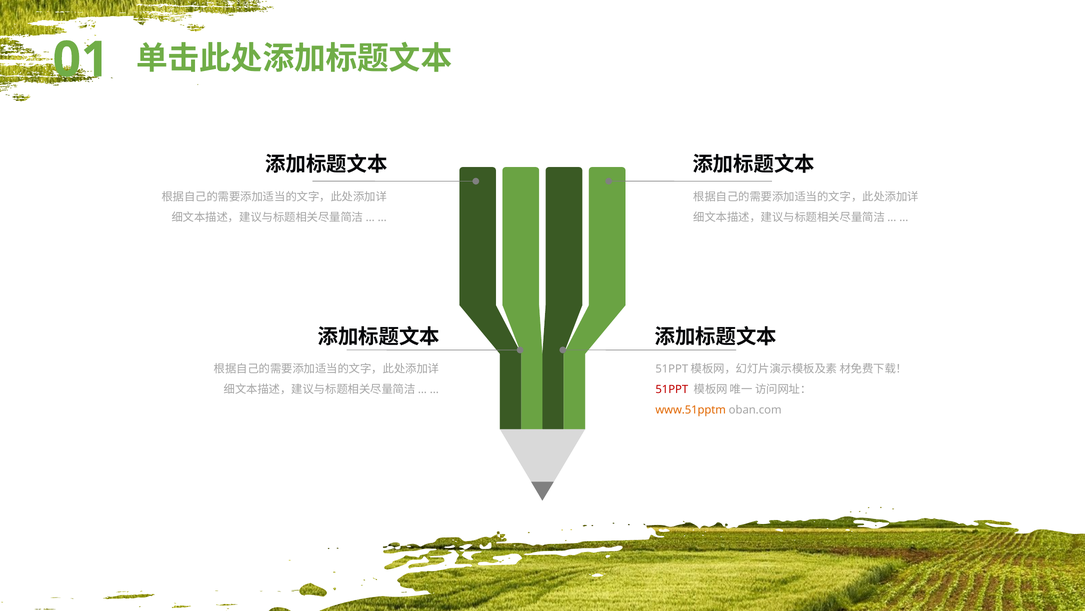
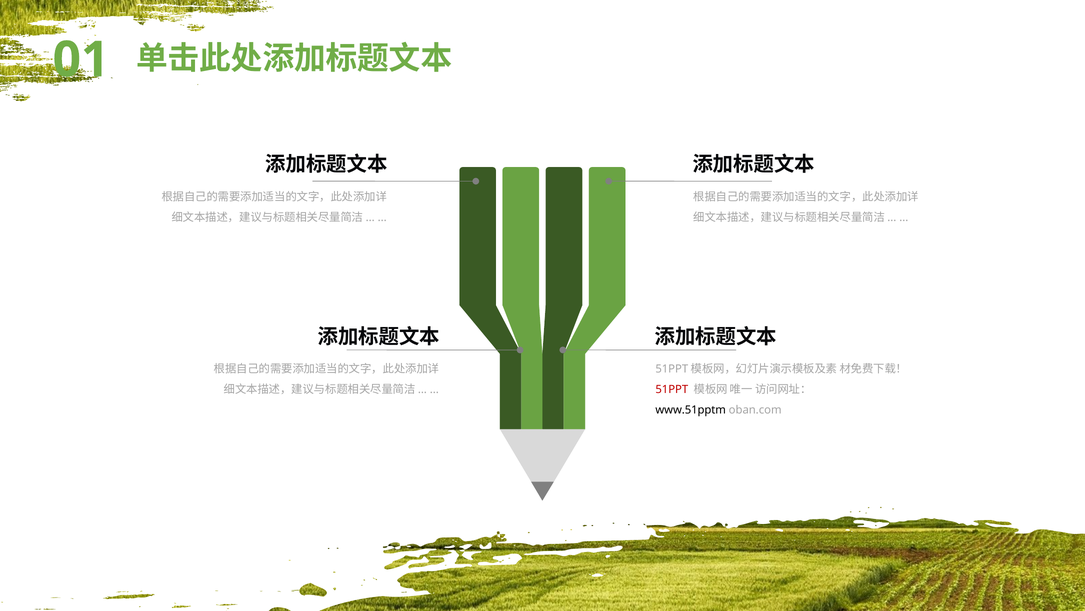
www.51pptm colour: orange -> black
